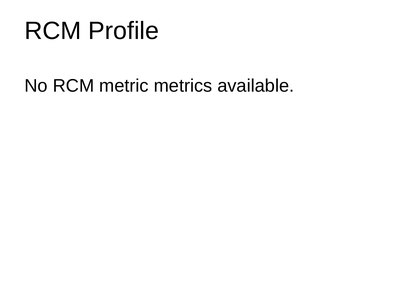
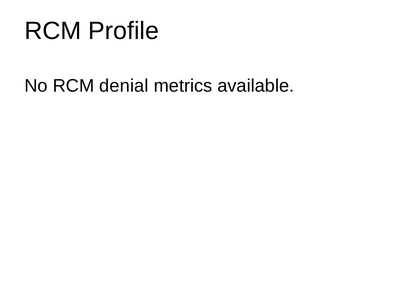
metric: metric -> denial
